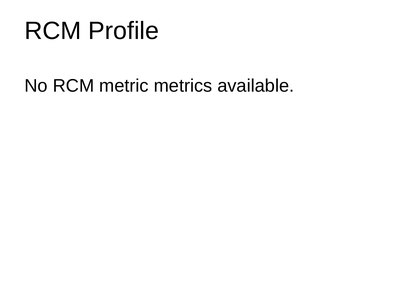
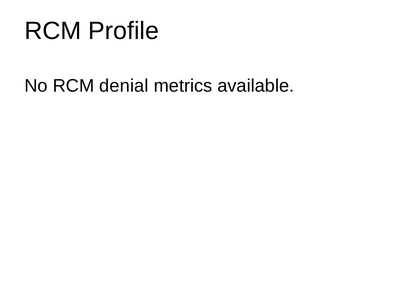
metric: metric -> denial
